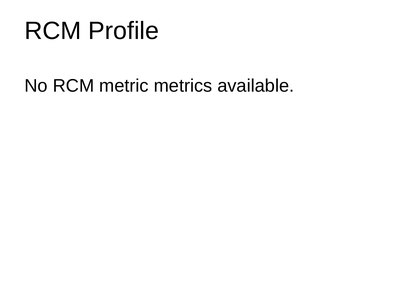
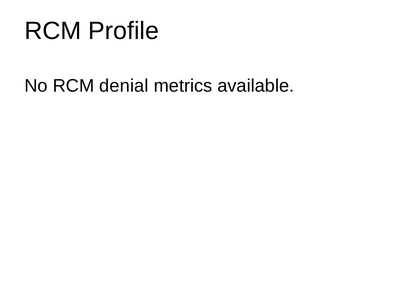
metric: metric -> denial
